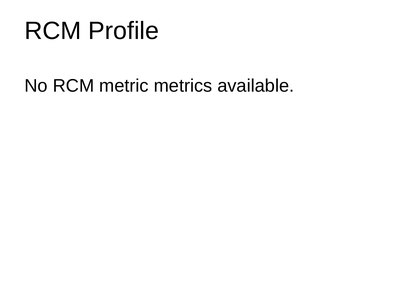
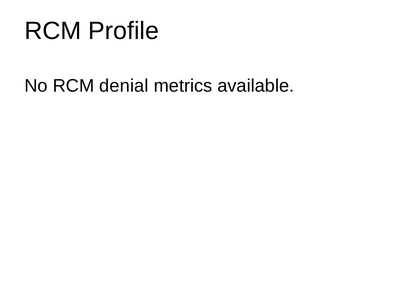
metric: metric -> denial
